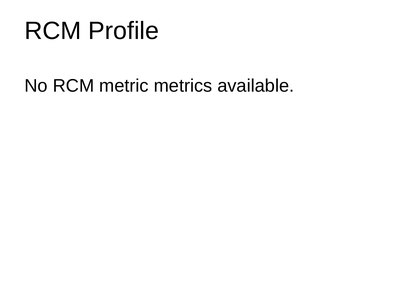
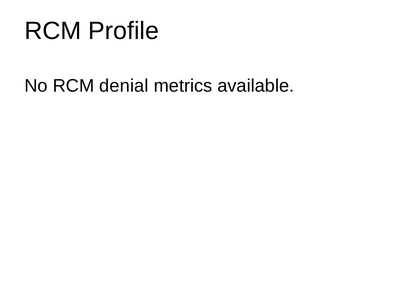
metric: metric -> denial
